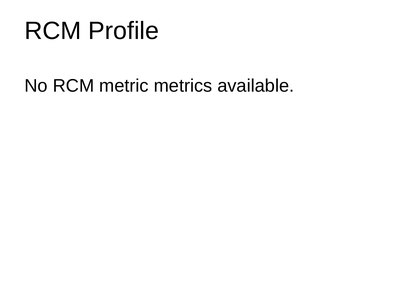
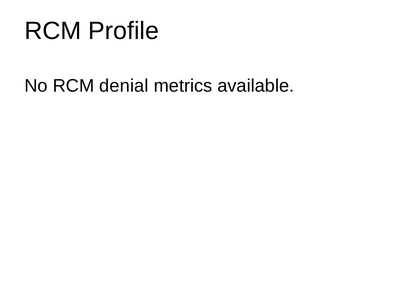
metric: metric -> denial
